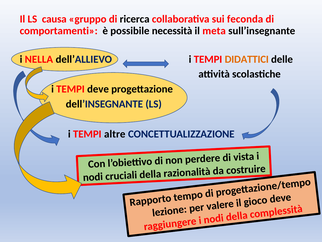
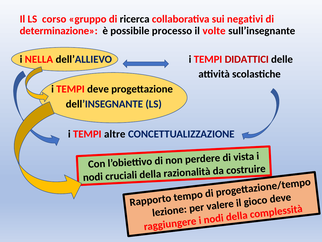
causa: causa -> corso
feconda: feconda -> negativi
comportamenti: comportamenti -> determinazione
necessità: necessità -> processo
meta: meta -> volte
DIDATTICI colour: orange -> red
